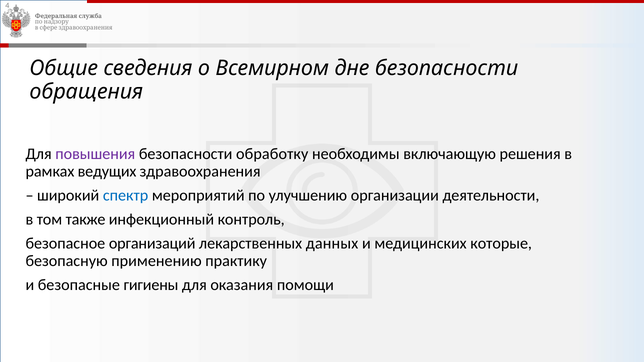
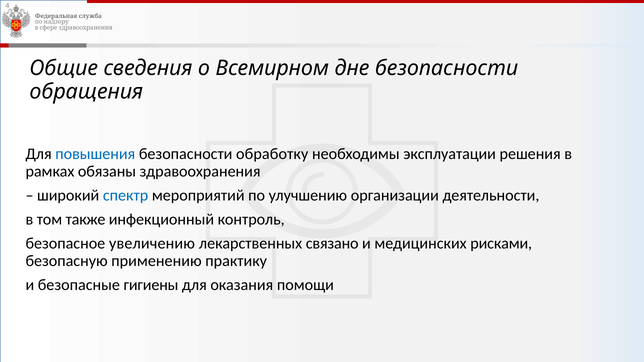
повышения colour: purple -> blue
включающую: включающую -> эксплуатации
ведущих: ведущих -> обязаны
организаций: организаций -> увеличению
данных: данных -> связано
которые: которые -> рисками
